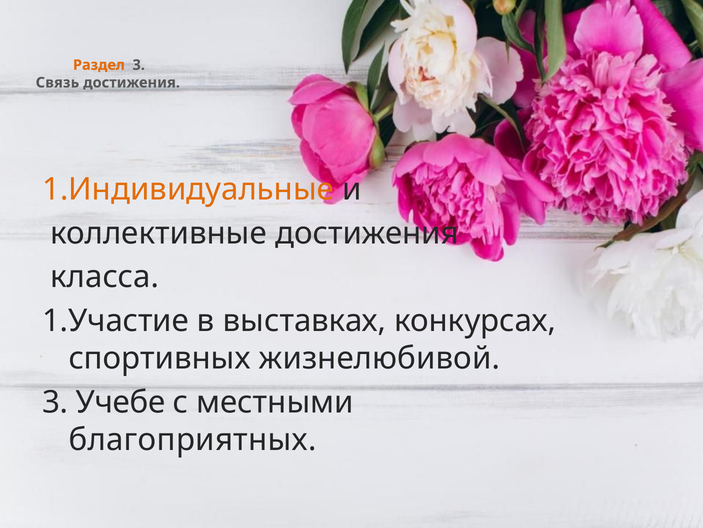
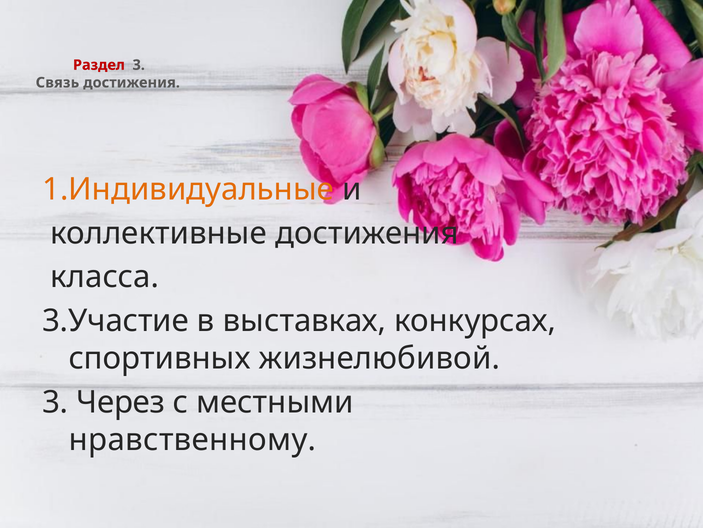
Раздел colour: orange -> red
1.Участие: 1.Участие -> 3.Участие
Учебе: Учебе -> Через
благоприятных: благоприятных -> нравственному
